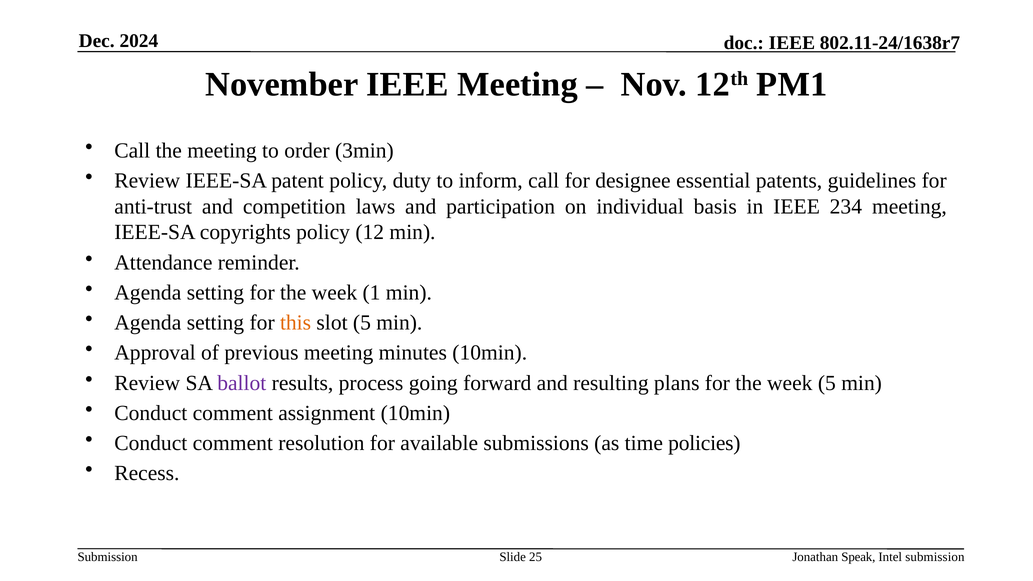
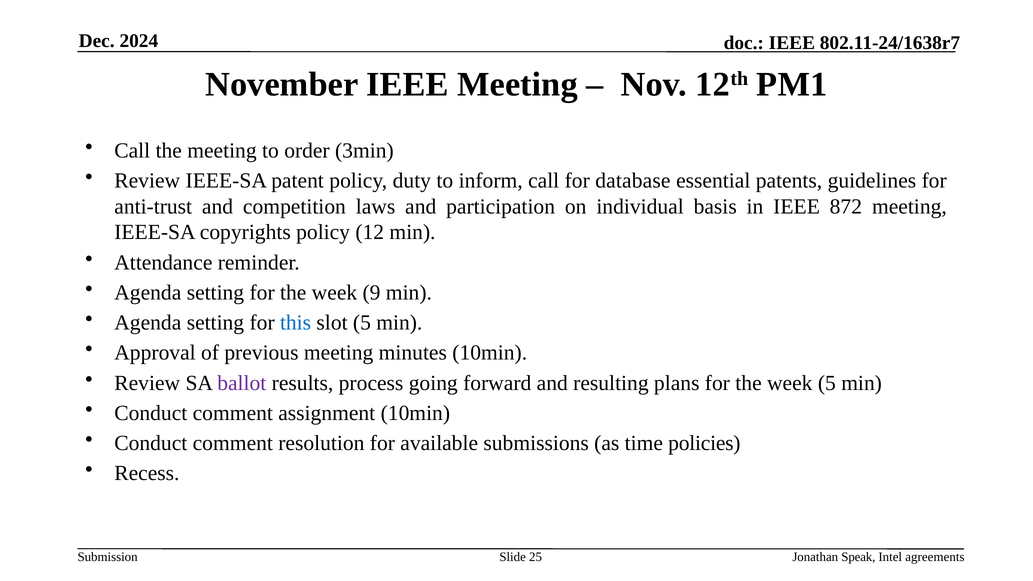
designee: designee -> database
234: 234 -> 872
1: 1 -> 9
this colour: orange -> blue
Intel submission: submission -> agreements
